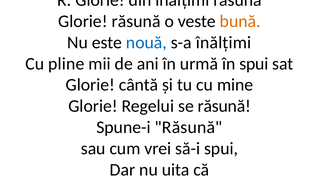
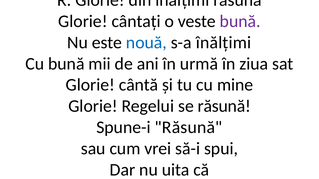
Glorie răsună: răsună -> cântați
bună at (240, 21) colour: orange -> purple
Cu pline: pline -> bună
în spui: spui -> ziua
